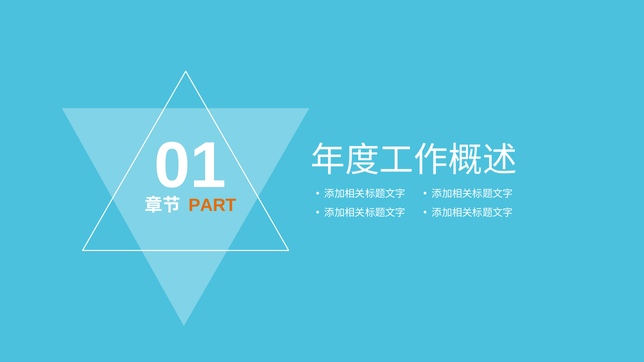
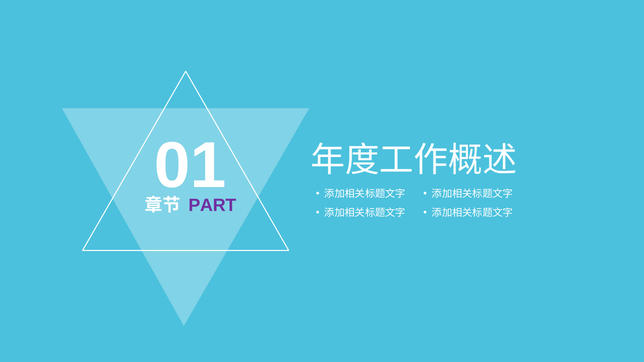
PART colour: orange -> purple
